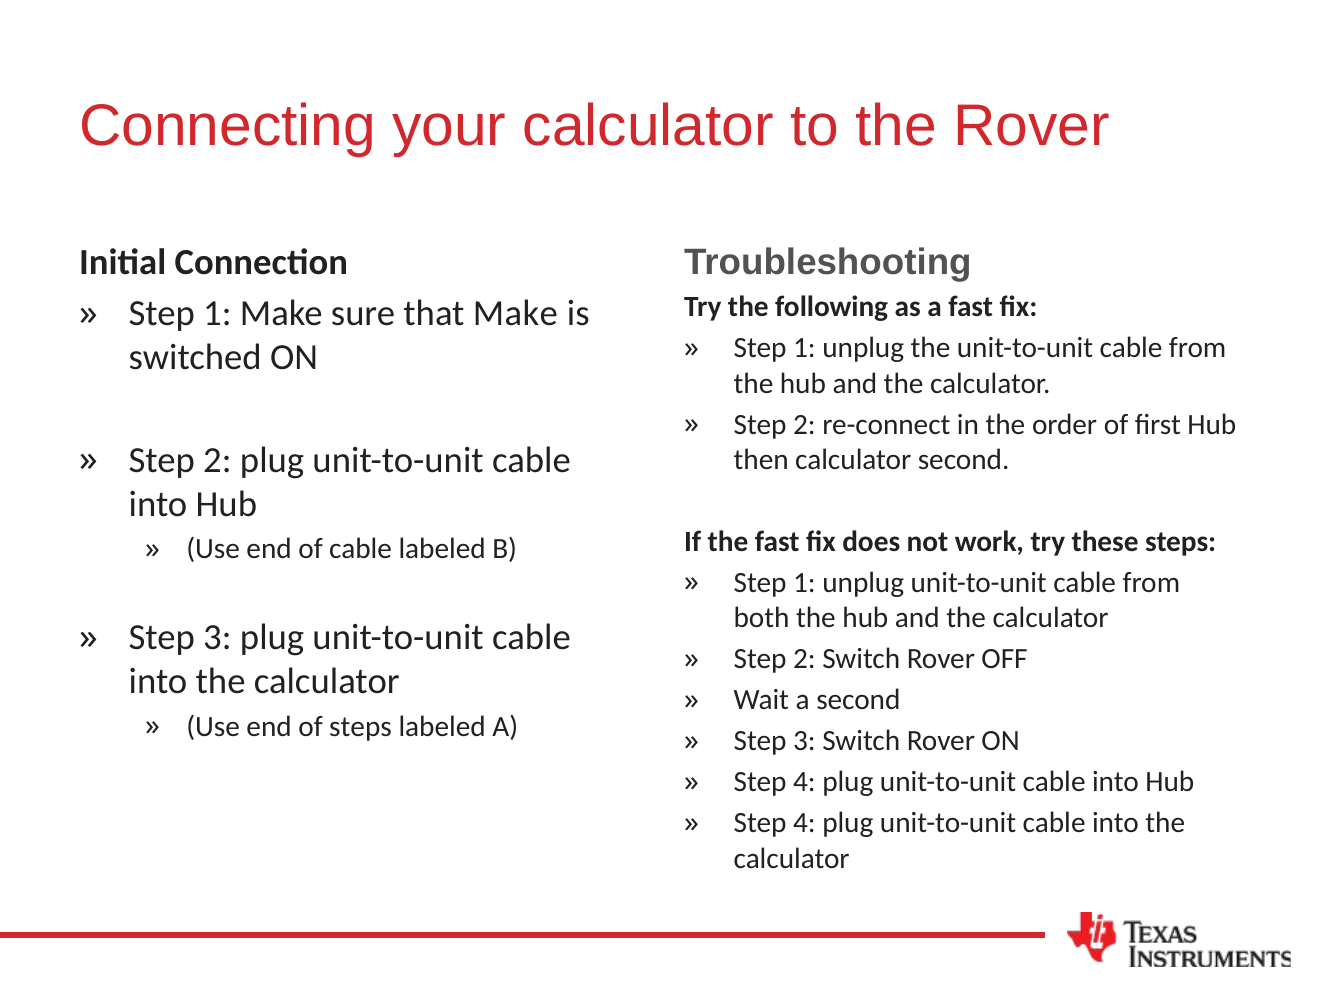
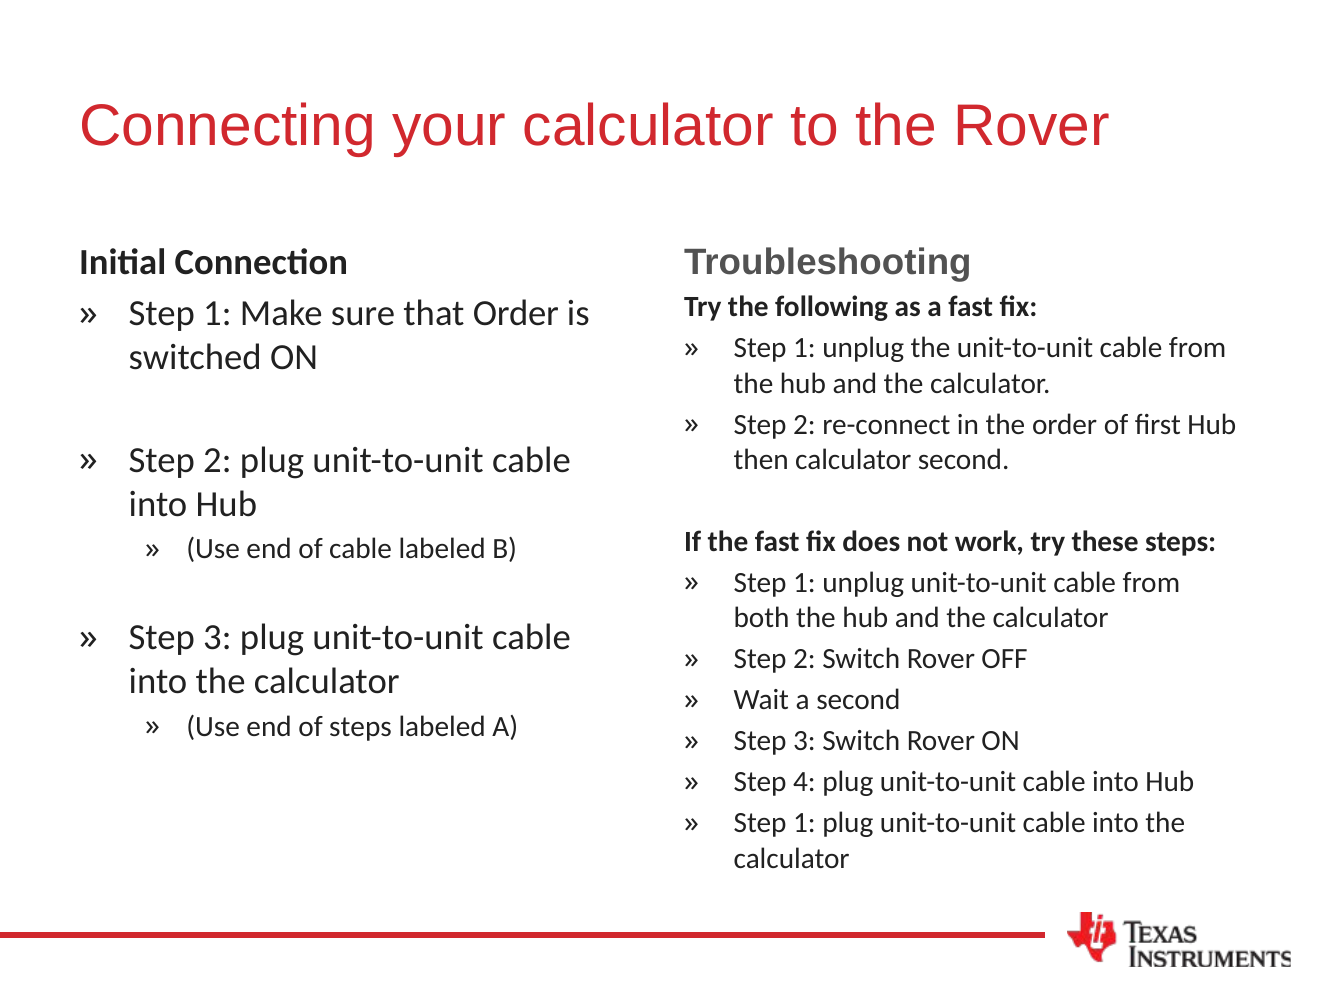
that Make: Make -> Order
4 at (804, 823): 4 -> 1
